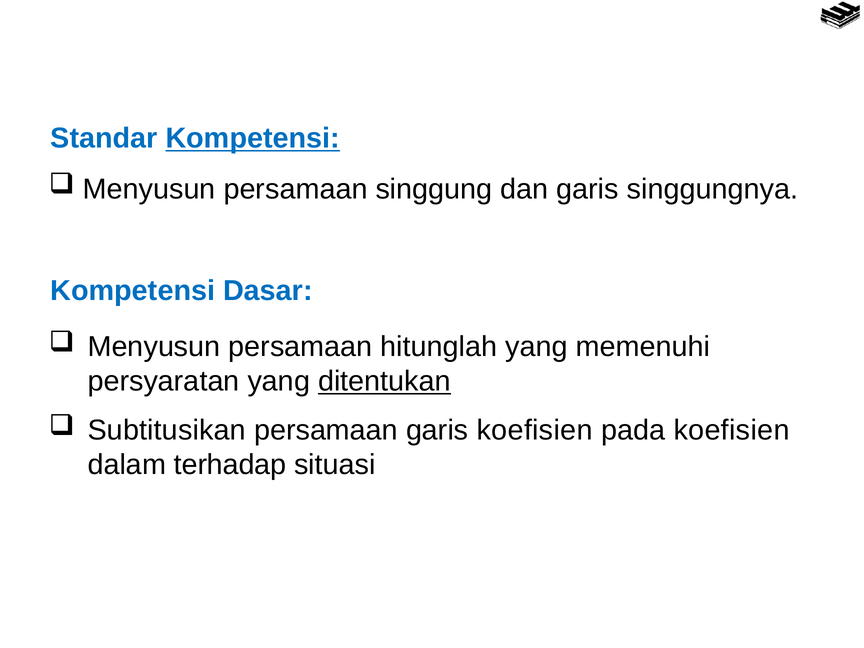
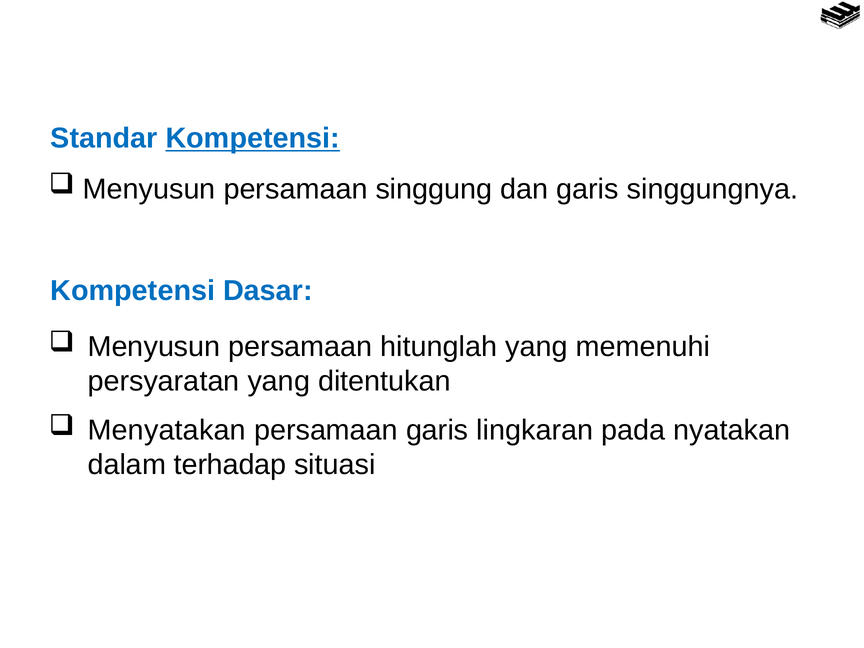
ditentukan underline: present -> none
Subtitusikan: Subtitusikan -> Menyatakan
garis koefisien: koefisien -> lingkaran
pada koefisien: koefisien -> nyatakan
